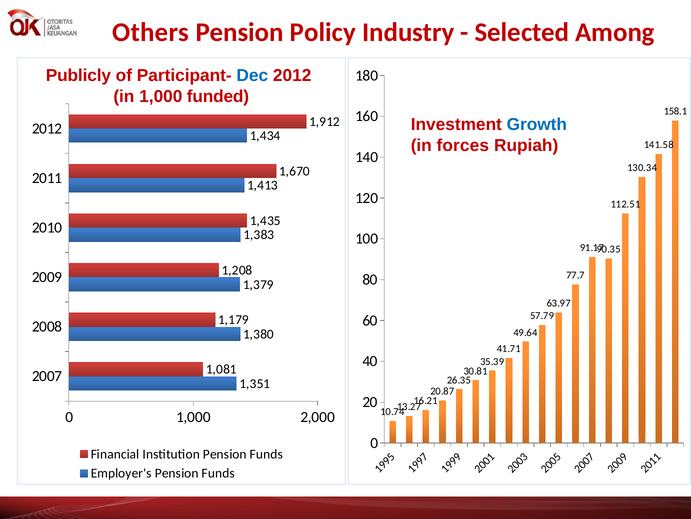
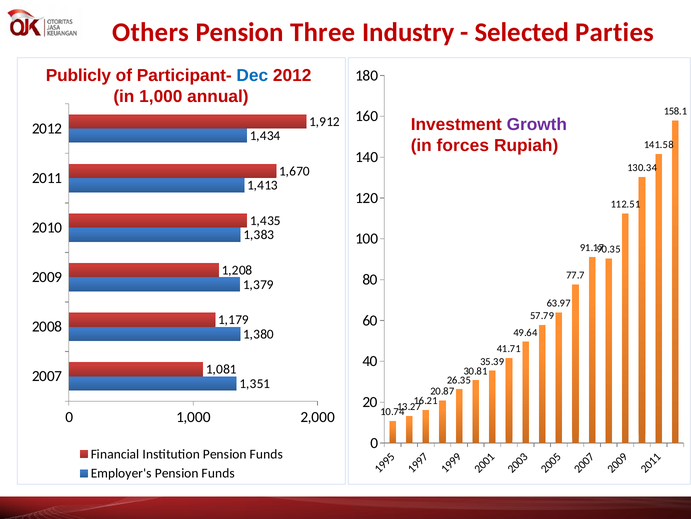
Policy: Policy -> Three
Among: Among -> Parties
funded: funded -> annual
Growth colour: blue -> purple
